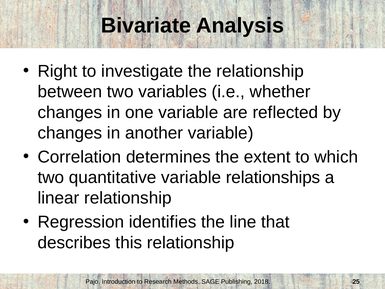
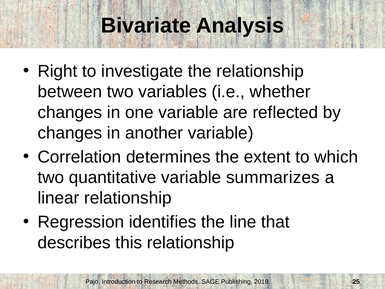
relationships: relationships -> summarizes
